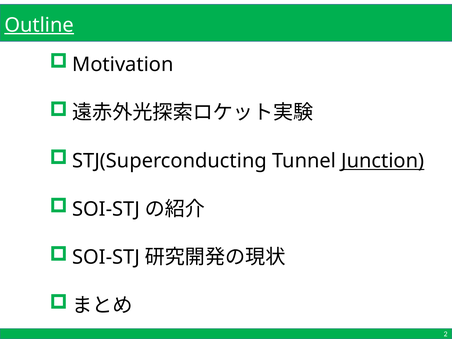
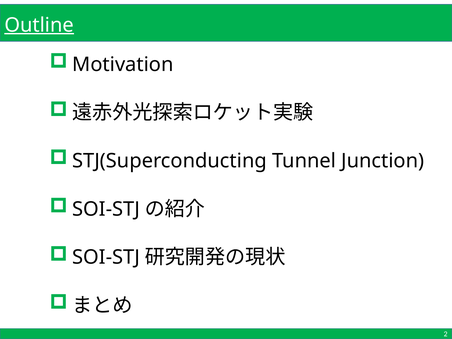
Junction underline: present -> none
